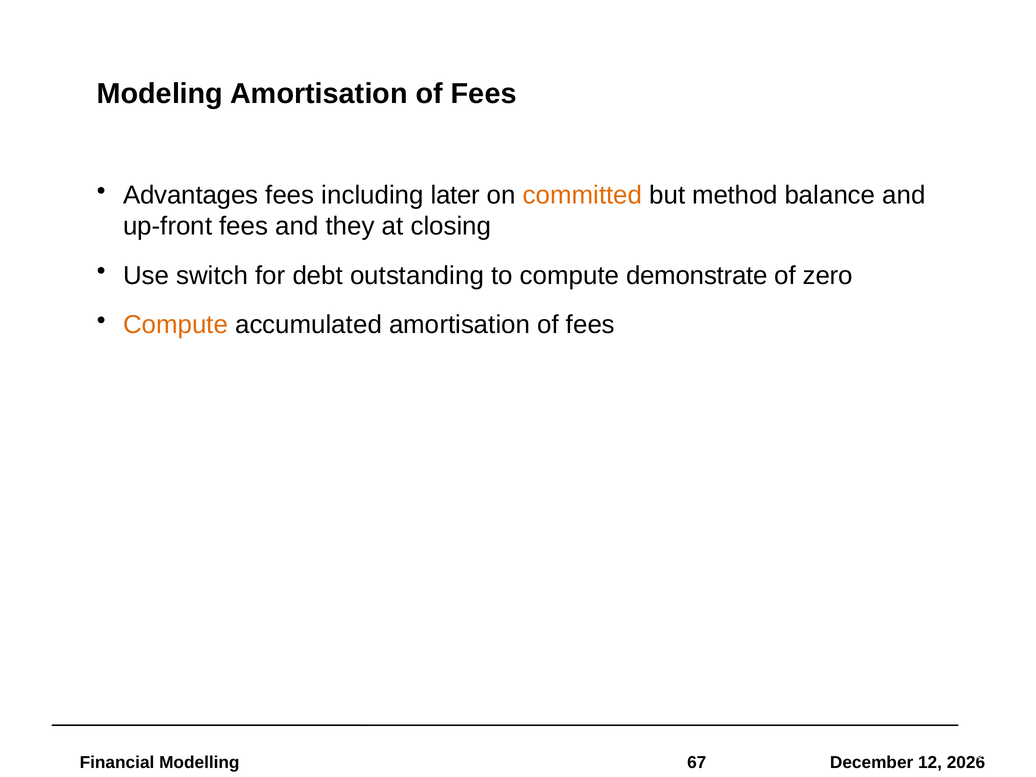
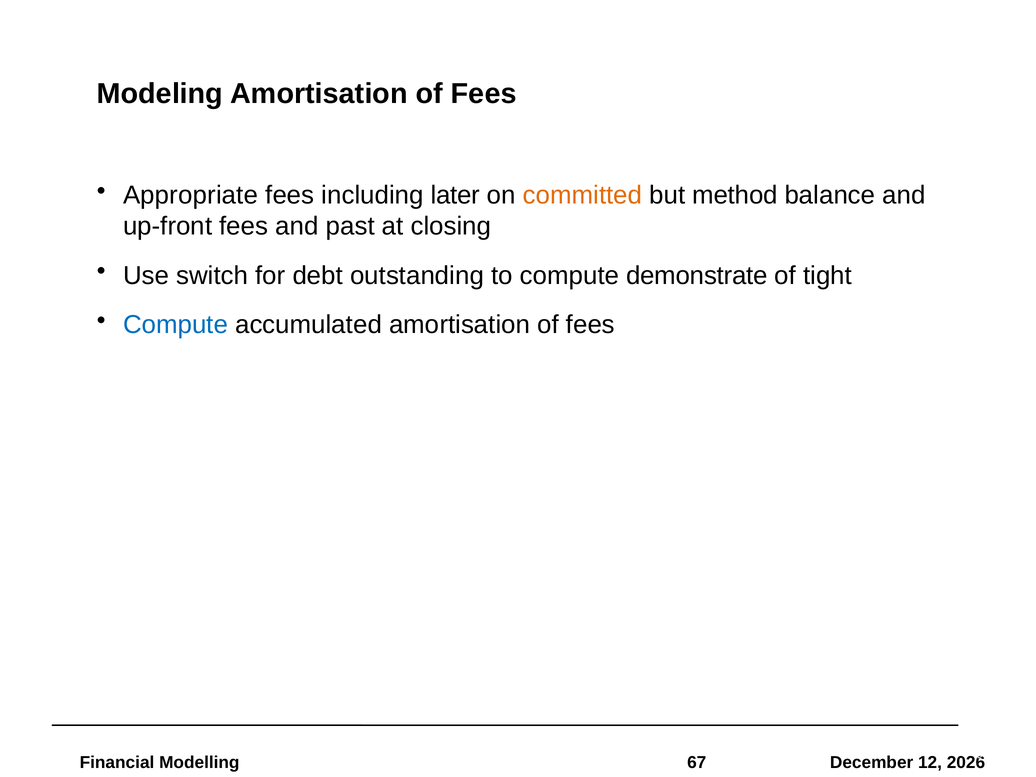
Advantages: Advantages -> Appropriate
they: they -> past
zero: zero -> tight
Compute at (176, 325) colour: orange -> blue
